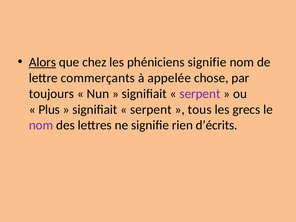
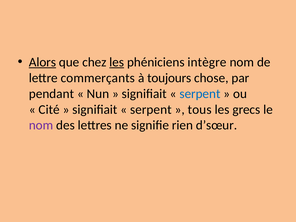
les at (117, 62) underline: none -> present
phéniciens signifie: signifie -> intègre
appelée: appelée -> toujours
toujours: toujours -> pendant
serpent at (200, 94) colour: purple -> blue
Plus: Plus -> Cité
d’écrits: d’écrits -> d’sœur
